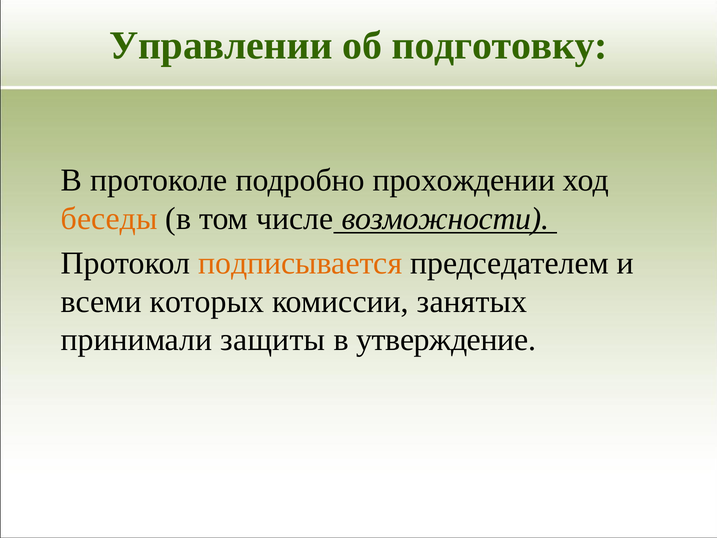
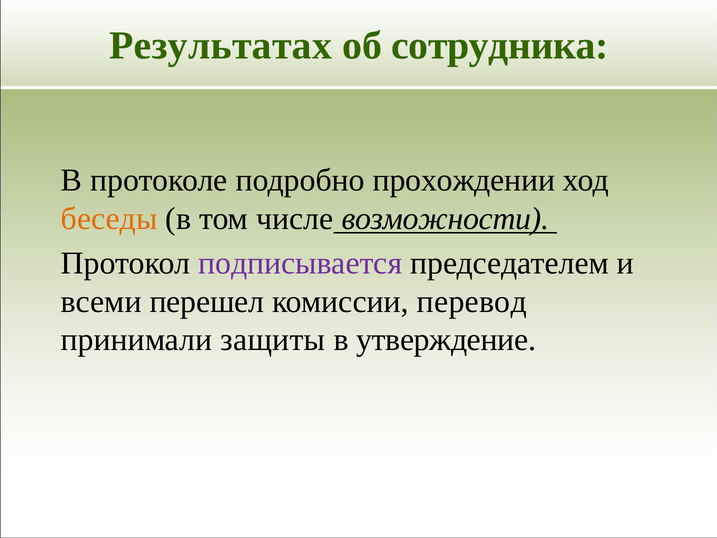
Управлении: Управлении -> Результатах
подготовку: подготовку -> сотрудника
подписывается colour: orange -> purple
которых: которых -> перешел
занятых: занятых -> перевод
